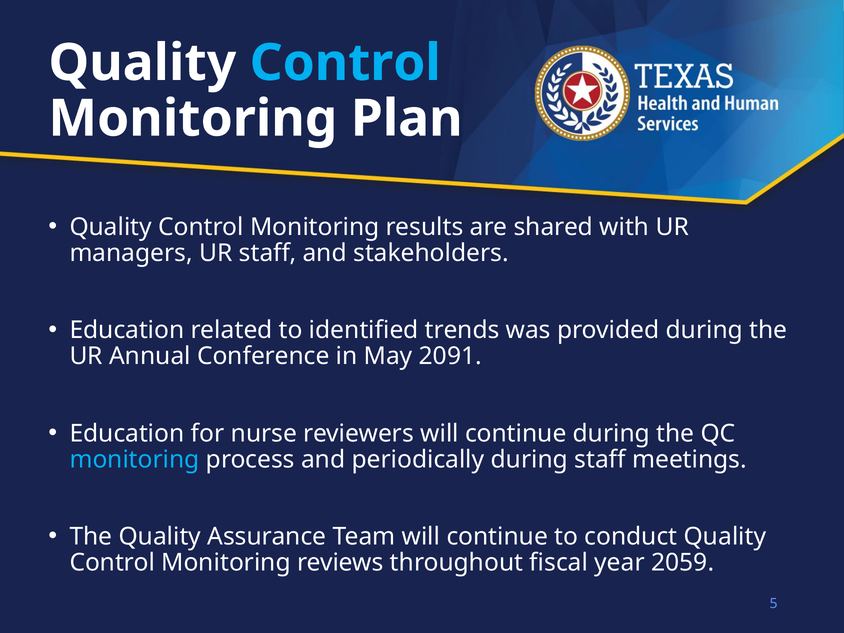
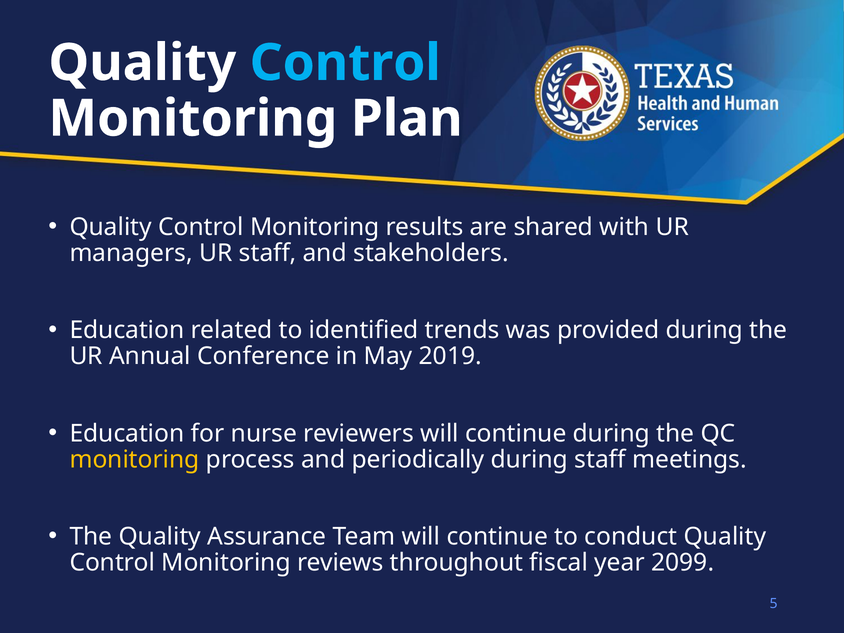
2091: 2091 -> 2019
monitoring at (135, 460) colour: light blue -> yellow
2059: 2059 -> 2099
